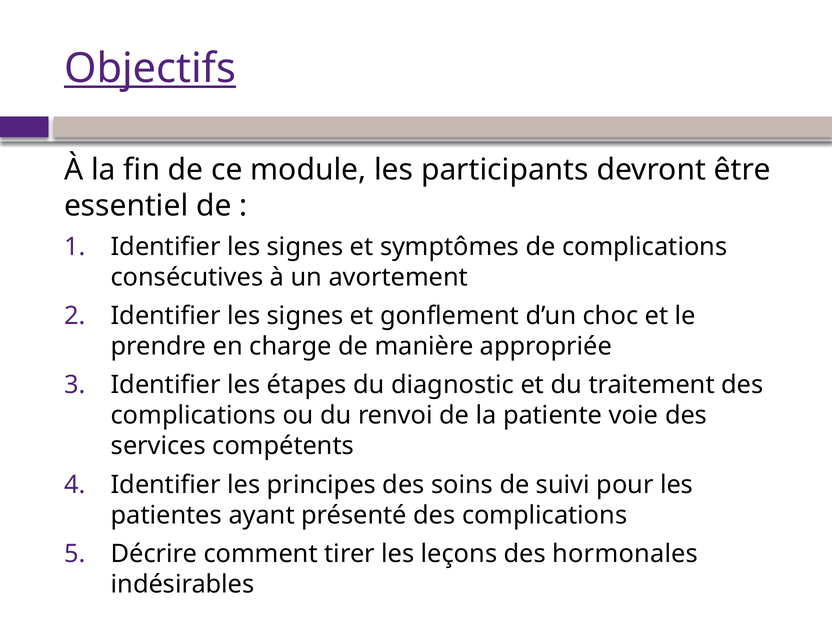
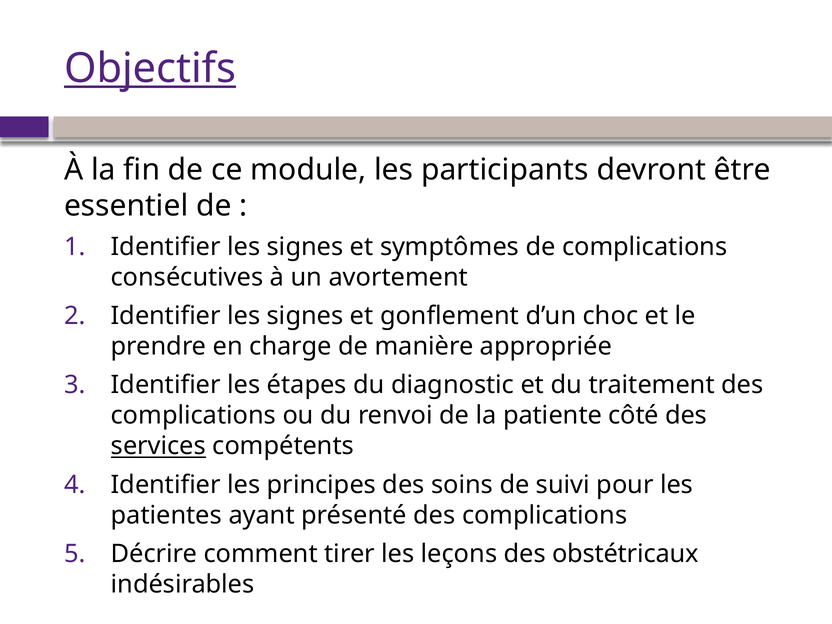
voie: voie -> côté
services underline: none -> present
hormonales: hormonales -> obstétricaux
